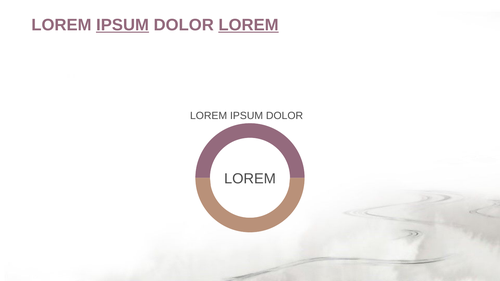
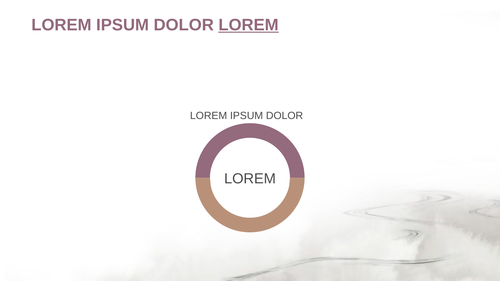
IPSUM at (123, 25) underline: present -> none
